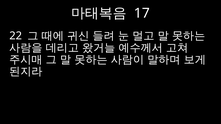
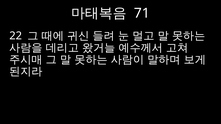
17: 17 -> 71
